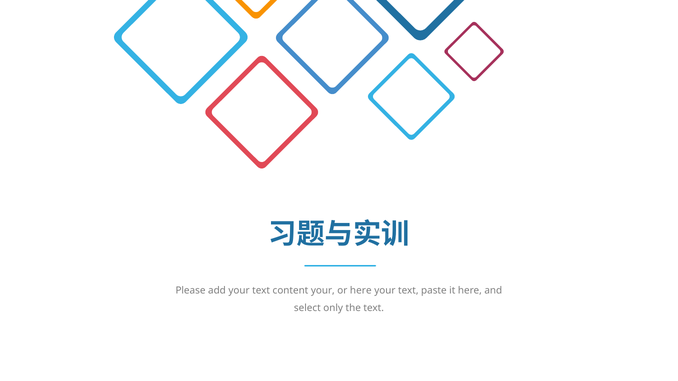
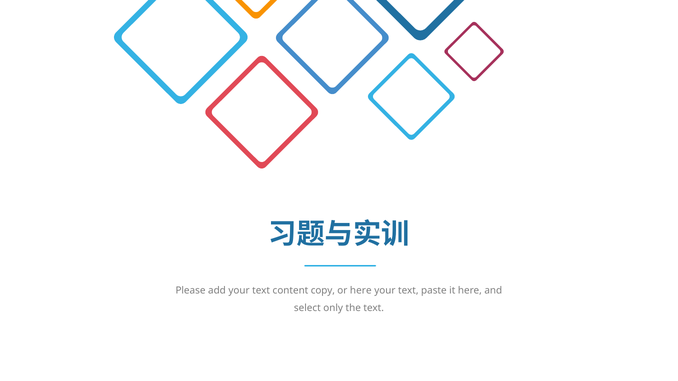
content your: your -> copy
